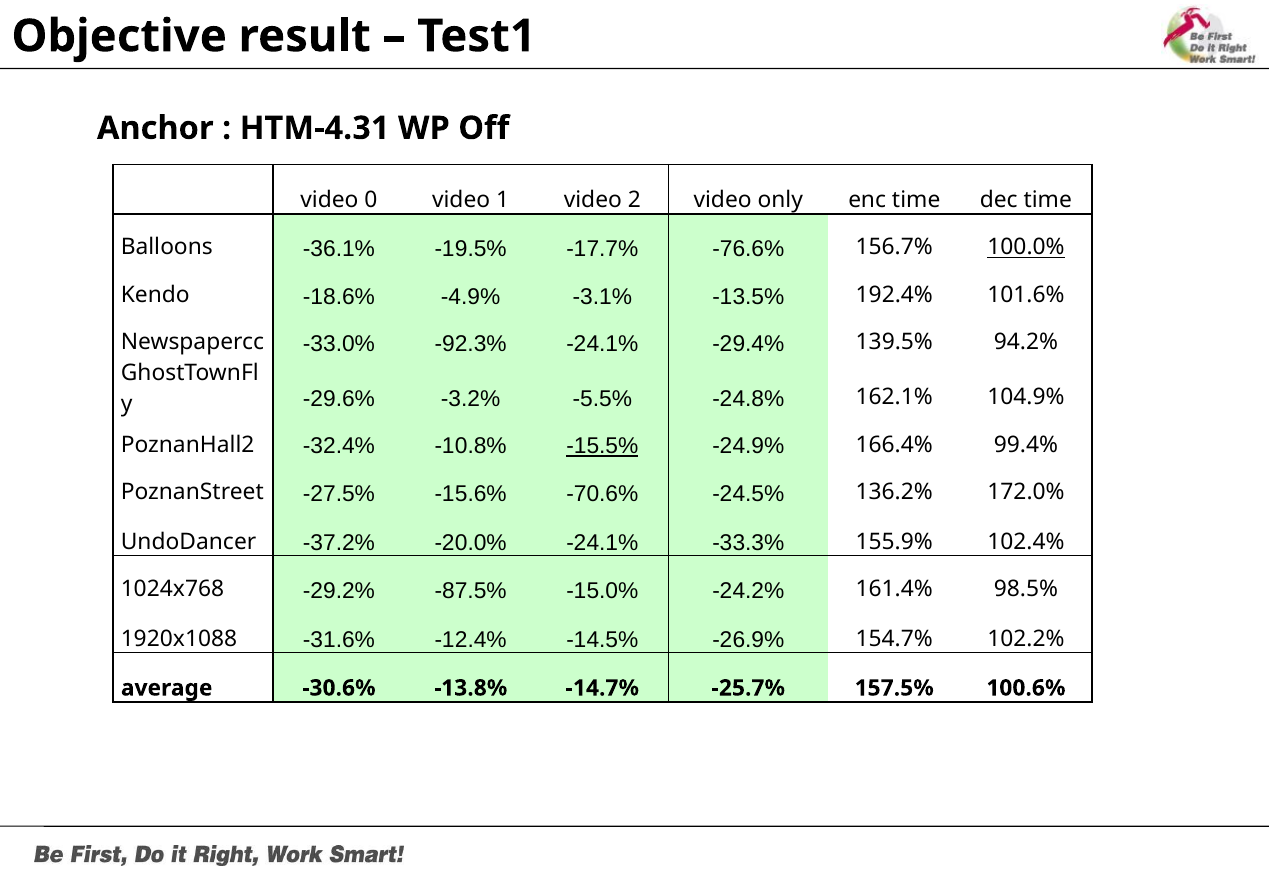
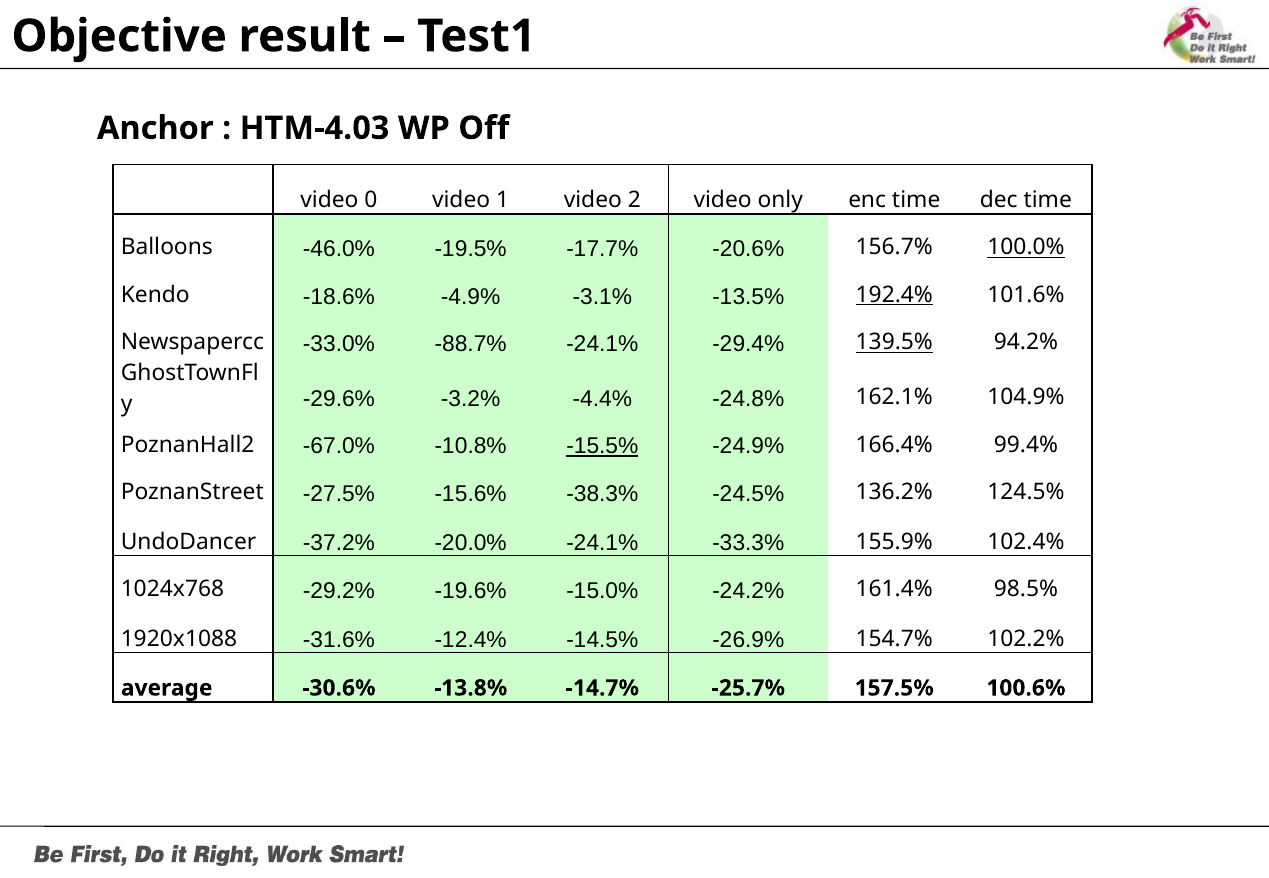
HTM-4.31: HTM-4.31 -> HTM-4.03
-36.1%: -36.1% -> -46.0%
-76.6%: -76.6% -> -20.6%
192.4% underline: none -> present
-92.3%: -92.3% -> -88.7%
139.5% underline: none -> present
-5.5%: -5.5% -> -4.4%
-32.4%: -32.4% -> -67.0%
-70.6%: -70.6% -> -38.3%
172.0%: 172.0% -> 124.5%
-87.5%: -87.5% -> -19.6%
